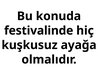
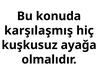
festivalinde: festivalinde -> karşılaşmış
